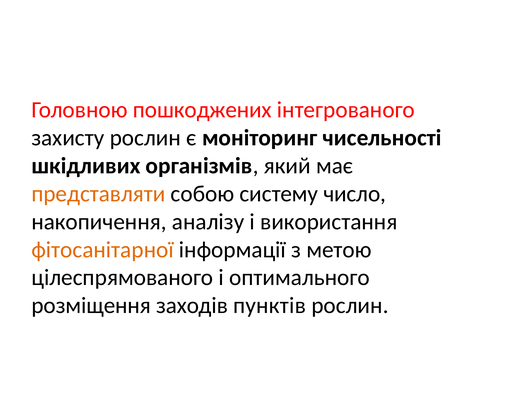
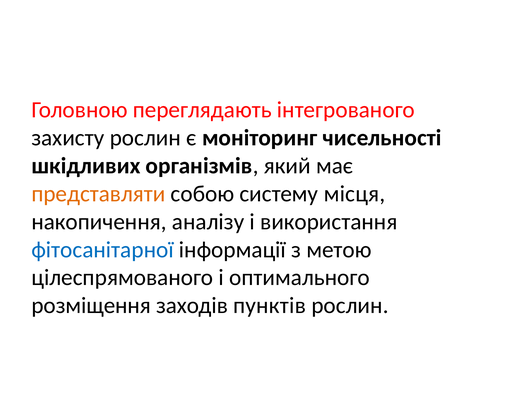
пошкоджених: пошкоджених -> переглядають
число: число -> місця
фітосанітарної colour: orange -> blue
